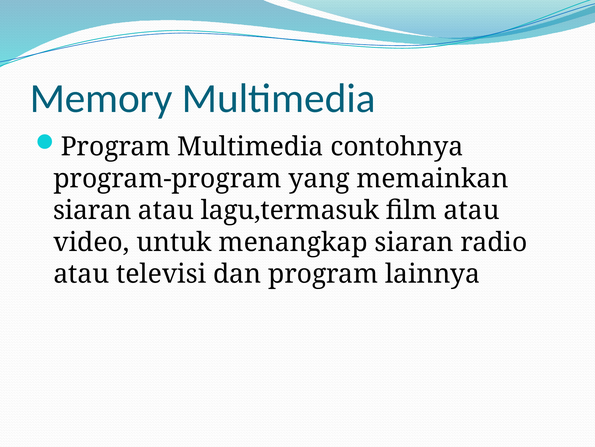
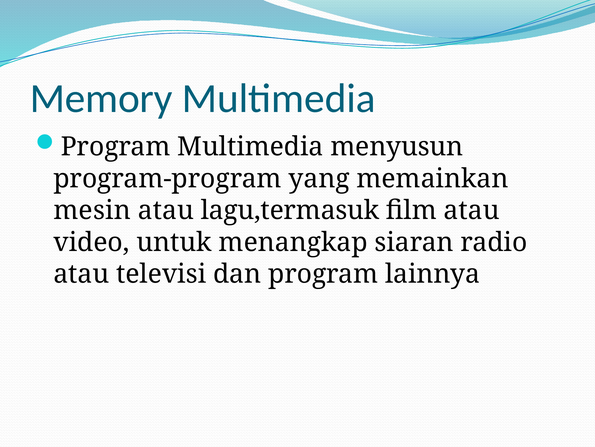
contohnya: contohnya -> menyusun
siaran at (92, 210): siaran -> mesin
